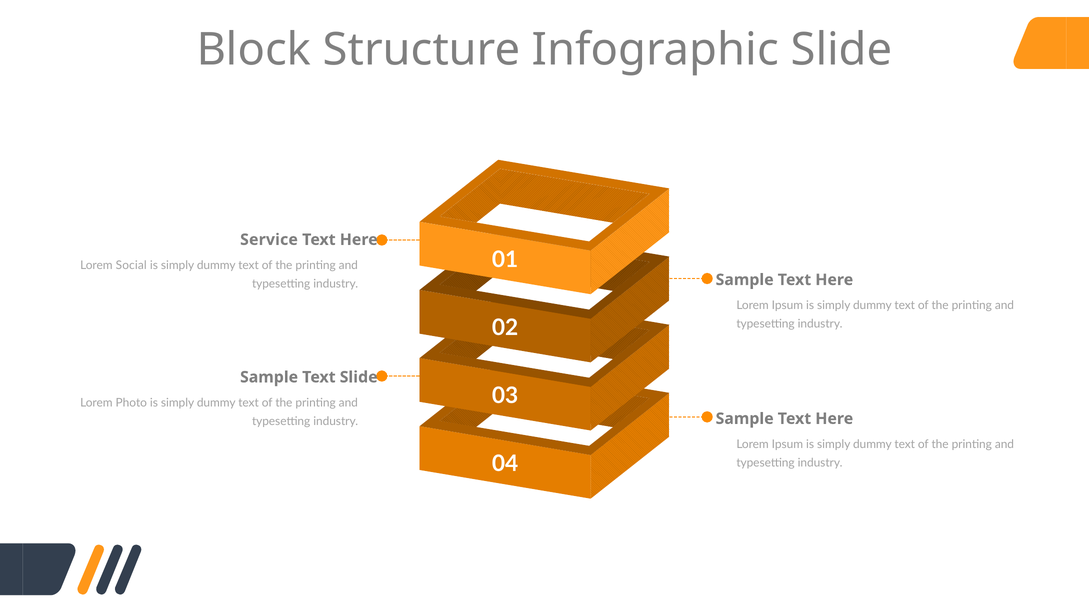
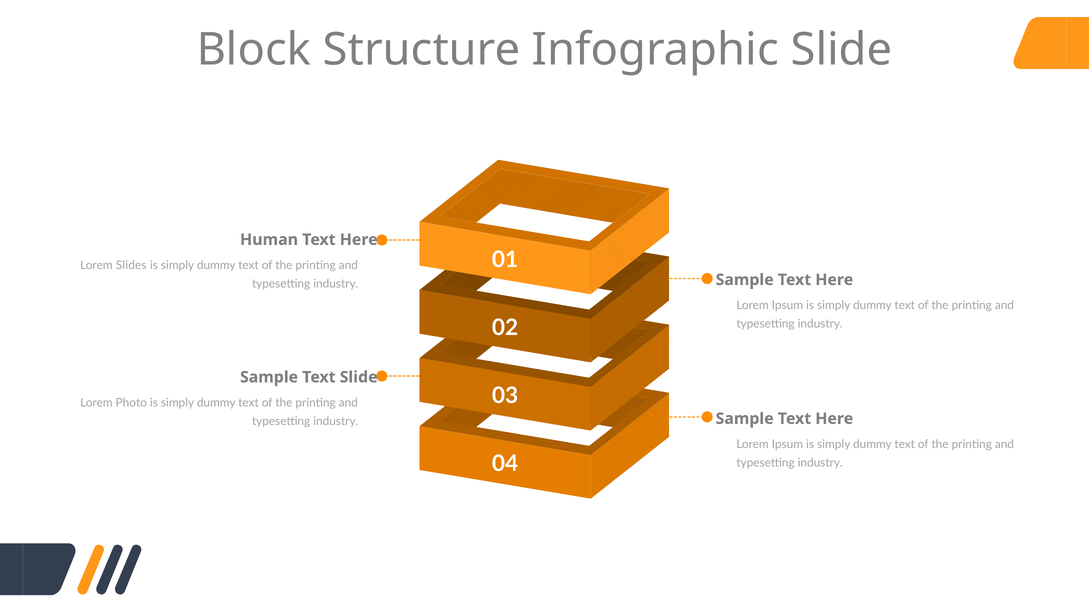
Service: Service -> Human
Social: Social -> Slides
